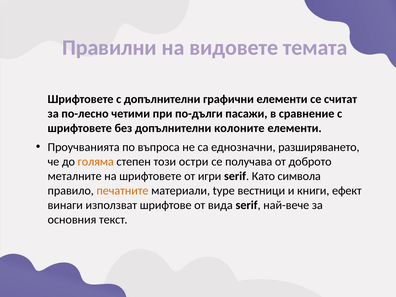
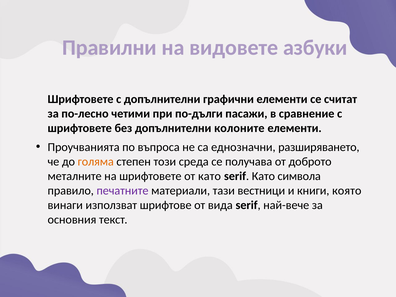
темата: темата -> азбуки
остри: остри -> среда
от игри: игри -> като
печатните colour: orange -> purple
type: type -> тази
ефект: ефект -> която
